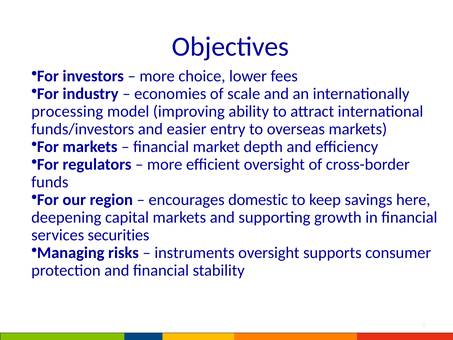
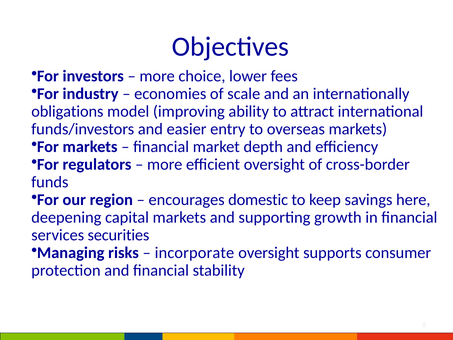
processing: processing -> obligations
instruments: instruments -> incorporate
